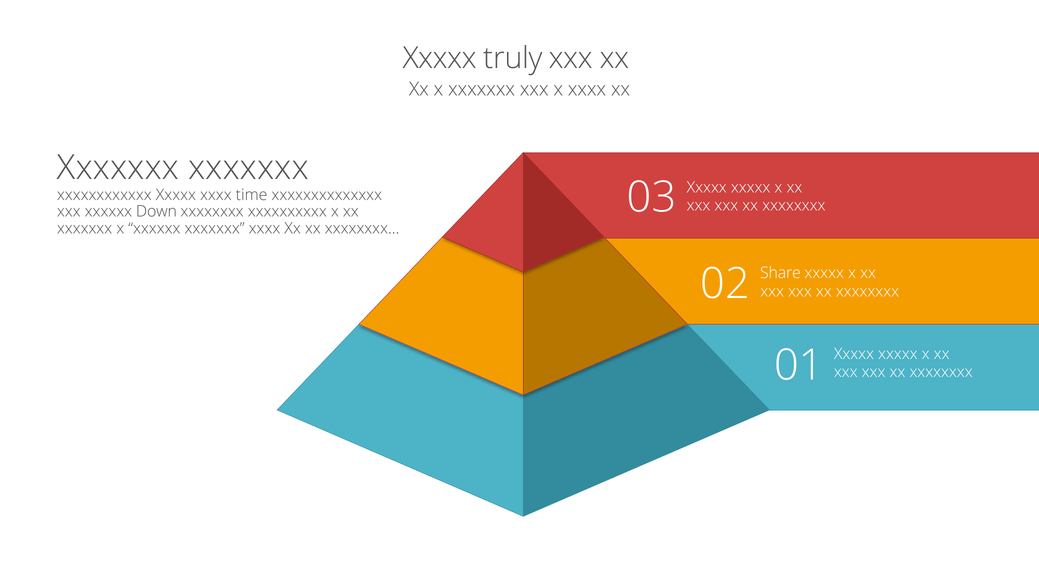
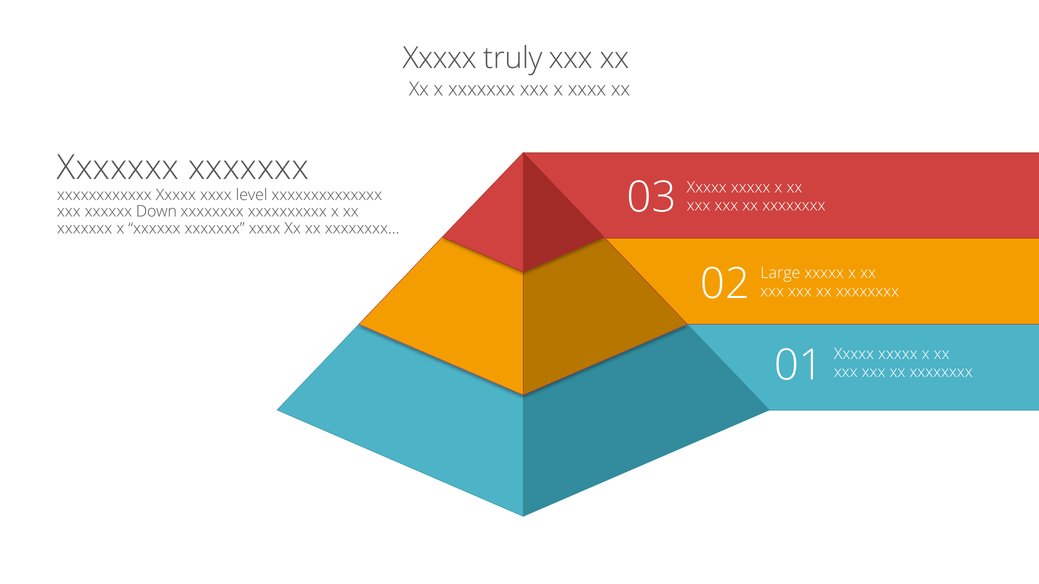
time: time -> level
Share: Share -> Large
